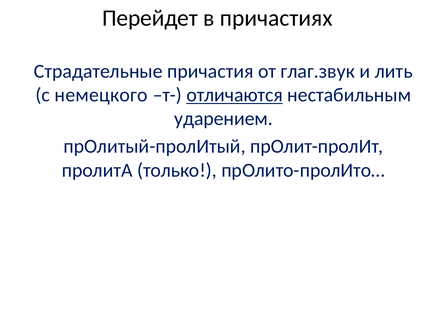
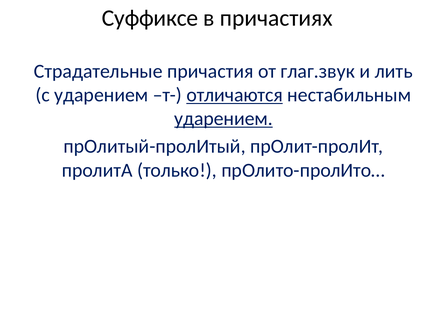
Перейдет: Перейдет -> Суффиксе
с немецкого: немецкого -> ударением
ударением at (224, 119) underline: none -> present
